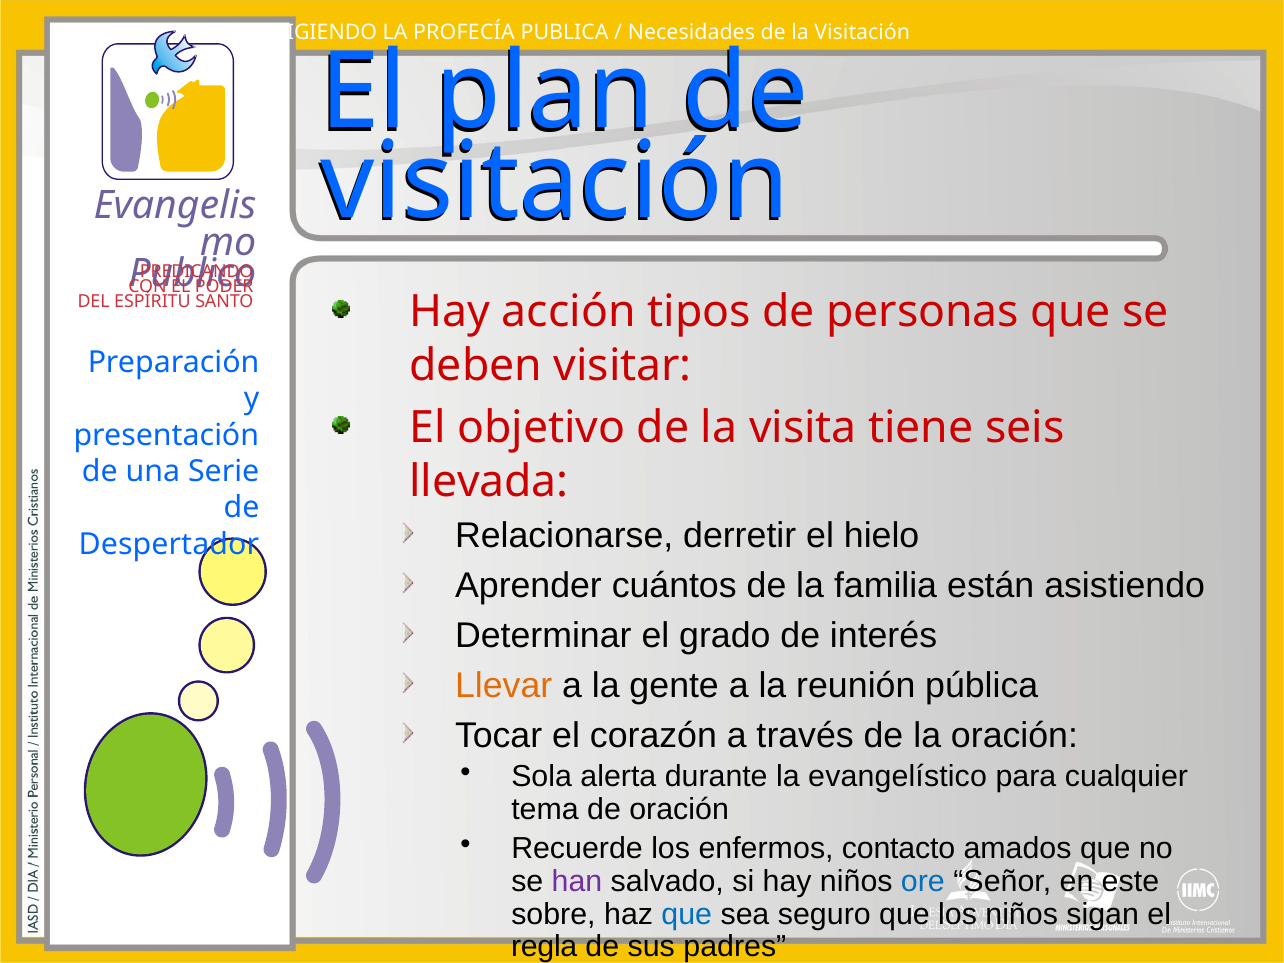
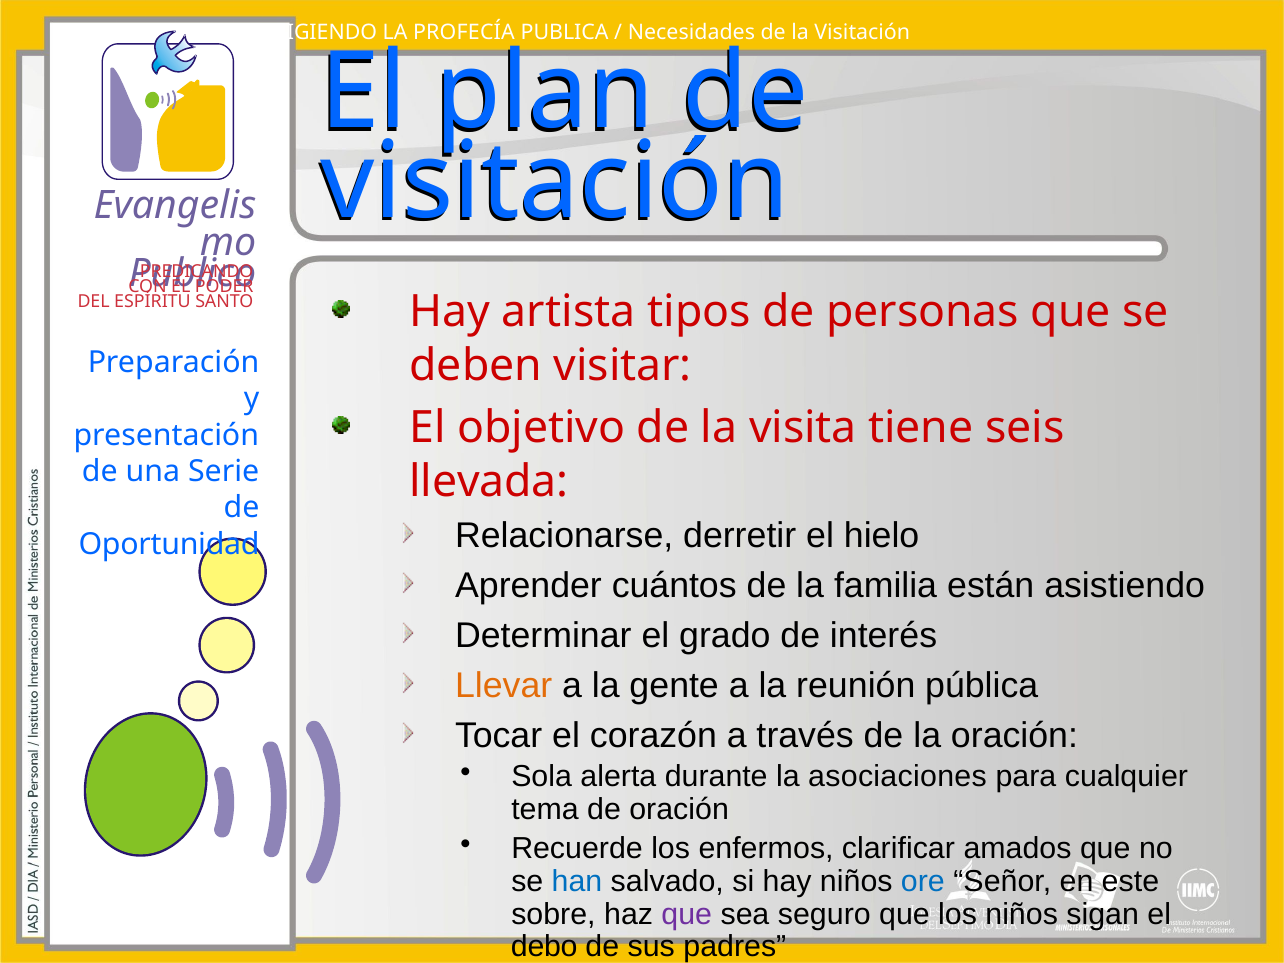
acción: acción -> artista
Despertador: Despertador -> Oportunidad
evangelístico: evangelístico -> asociaciones
contacto: contacto -> clarificar
han colour: purple -> blue
que at (687, 914) colour: blue -> purple
regla: regla -> debo
